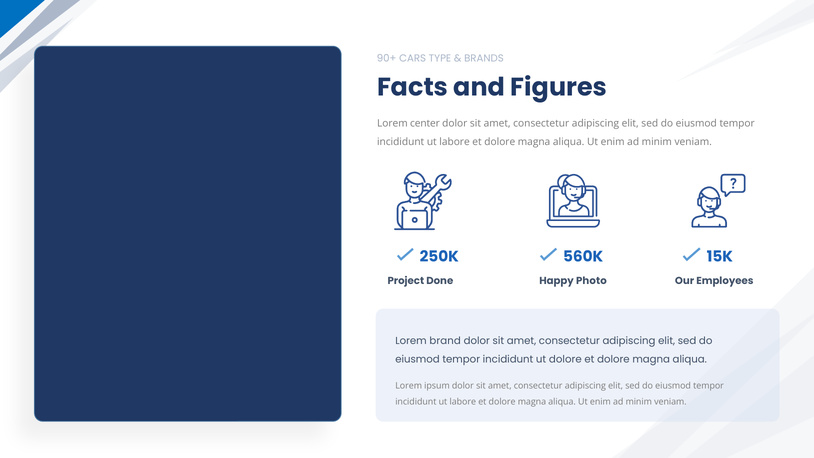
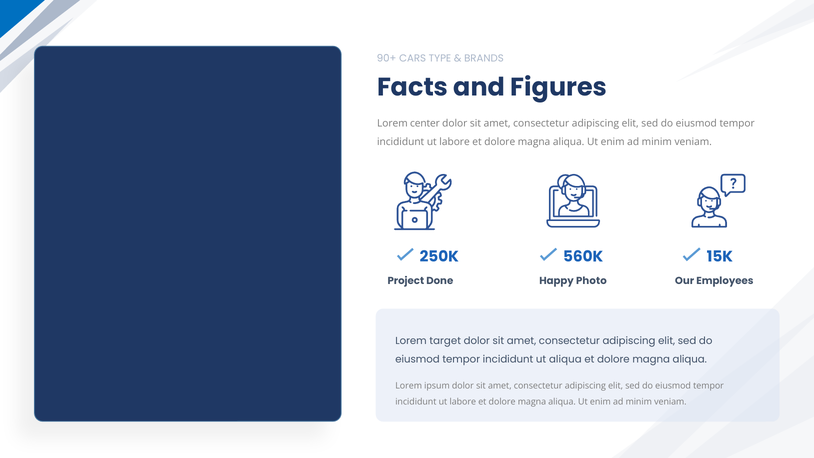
brand: brand -> target
ut dolore: dolore -> aliqua
